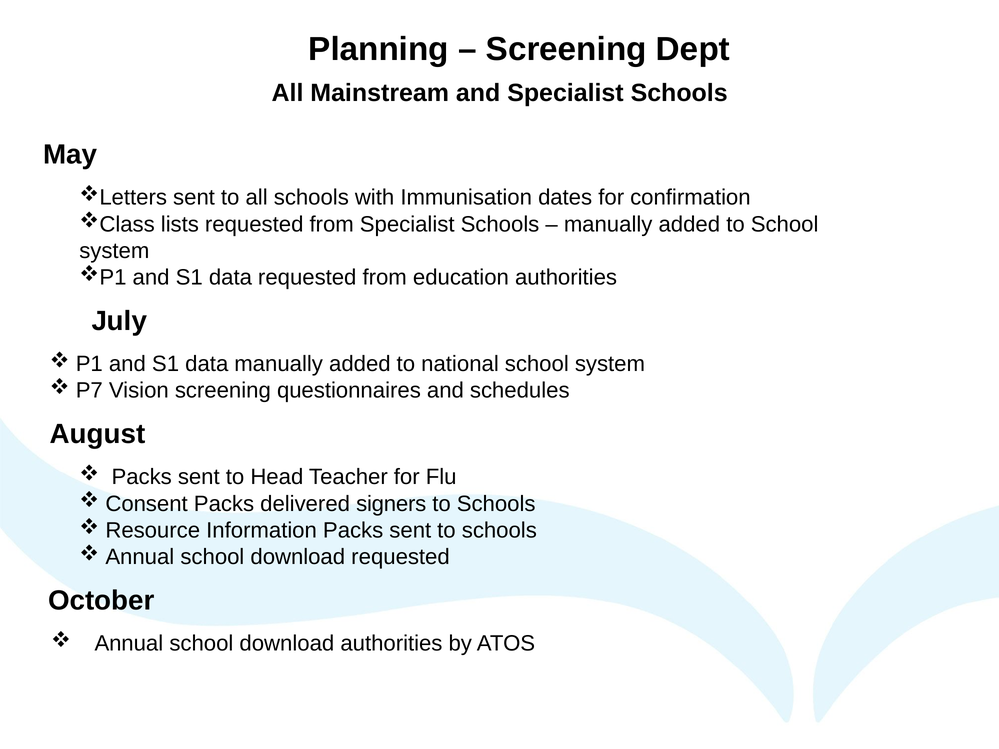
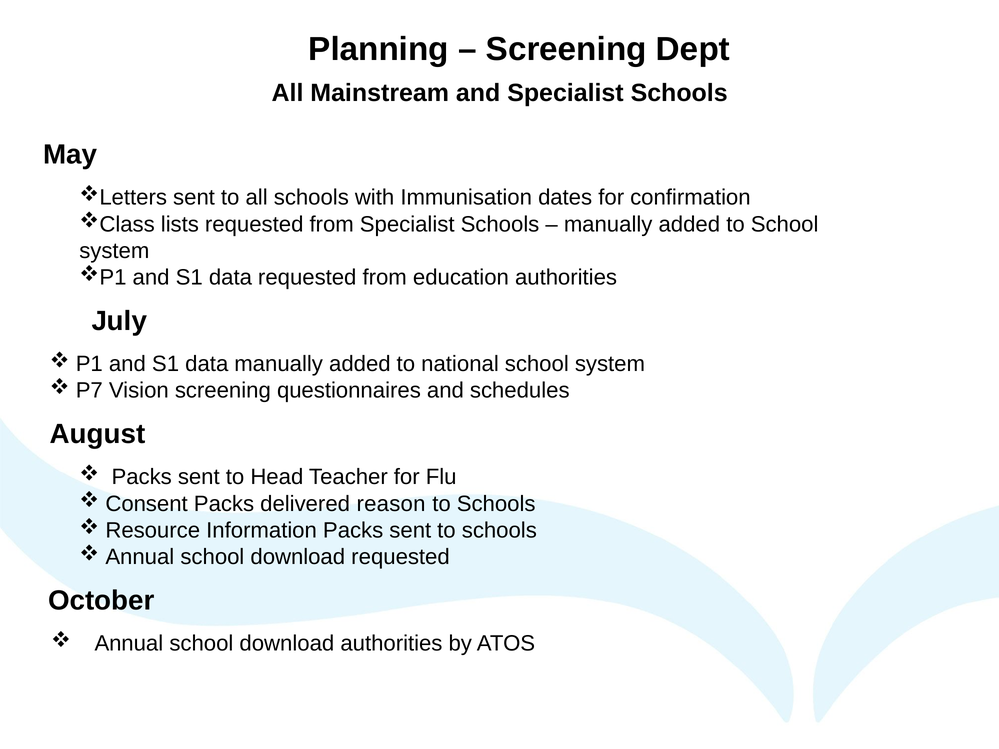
signers: signers -> reason
